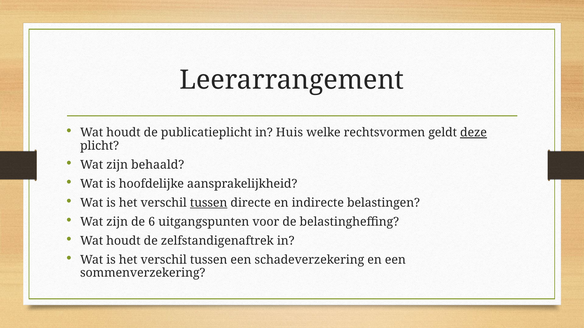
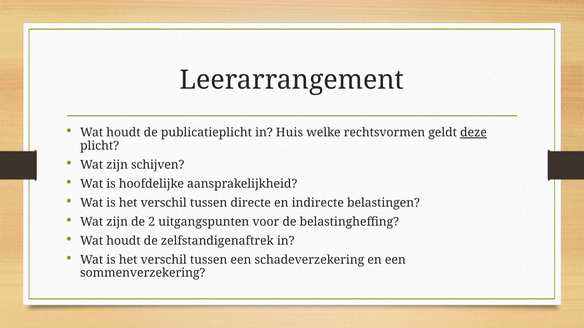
behaald: behaald -> schijven
tussen at (209, 203) underline: present -> none
6: 6 -> 2
